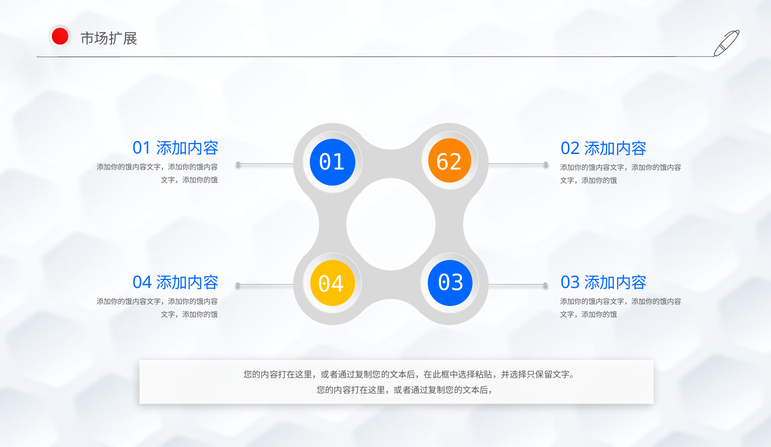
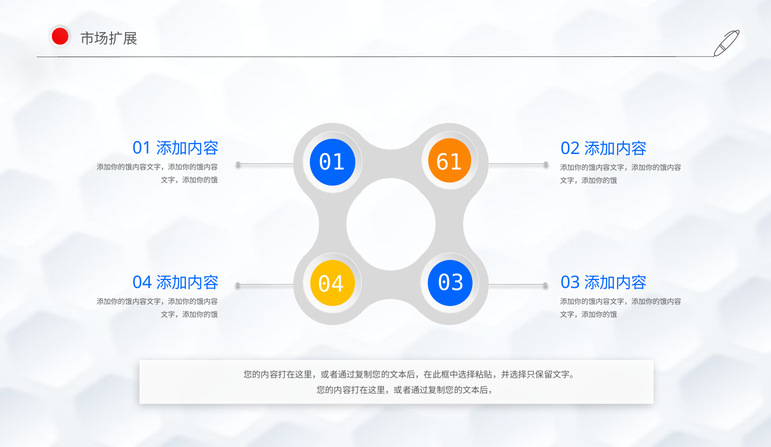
62: 62 -> 61
